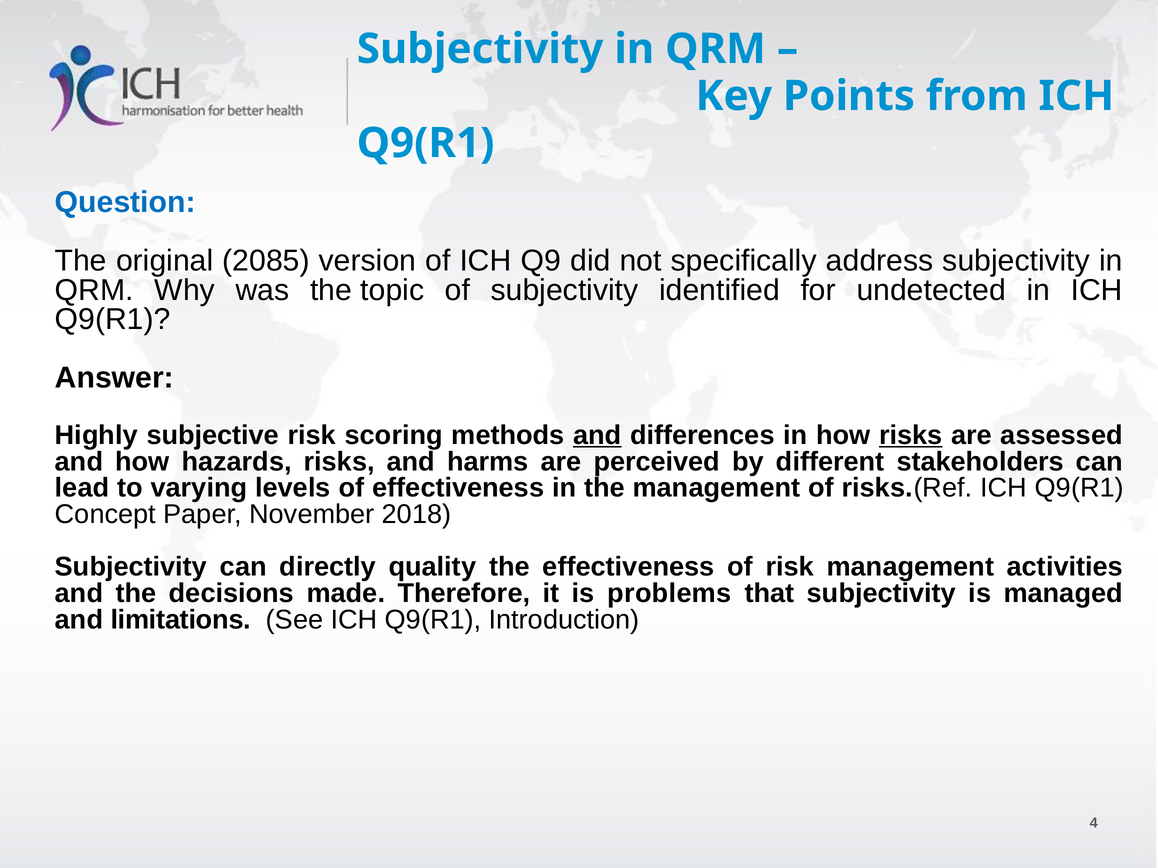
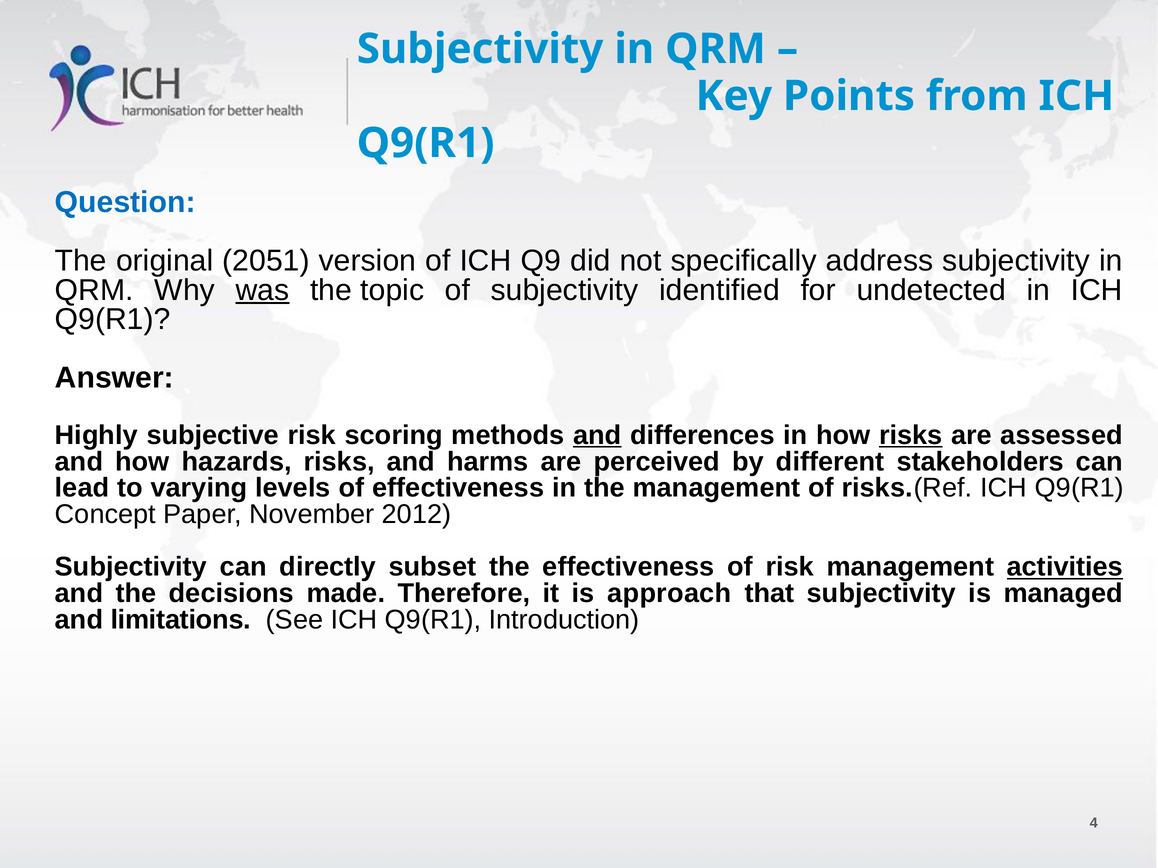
2085: 2085 -> 2051
was underline: none -> present
2018: 2018 -> 2012
quality: quality -> subset
activities underline: none -> present
problems: problems -> approach
